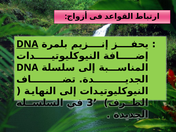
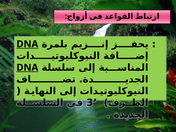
DNA at (27, 68) underline: none -> present
